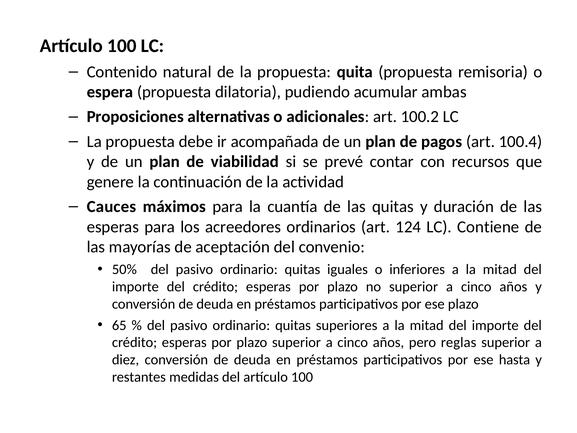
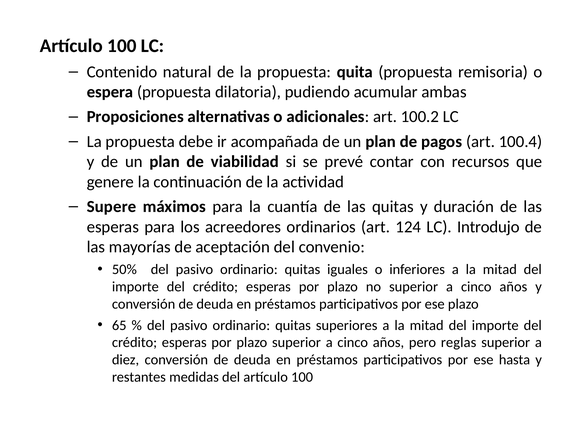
Cauces: Cauces -> Supere
Contiene: Contiene -> Introdujo
